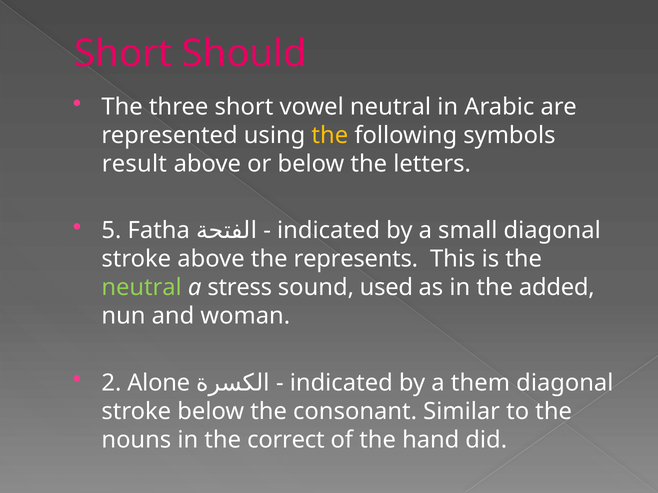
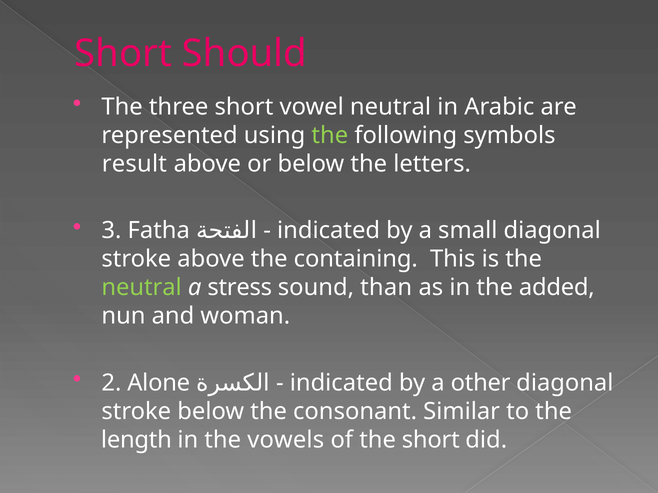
the at (330, 136) colour: yellow -> light green
5: 5 -> 3
represents: represents -> containing
used: used -> than
them: them -> other
nouns: nouns -> length
correct: correct -> vowels
the hand: hand -> short
